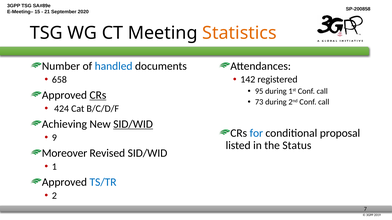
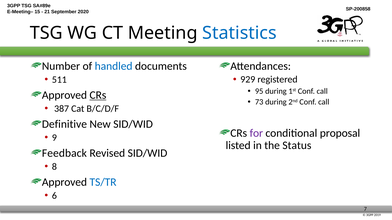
Statistics colour: orange -> blue
142: 142 -> 929
658: 658 -> 511
424: 424 -> 387
Achieving: Achieving -> Definitive
SID/WID at (133, 124) underline: present -> none
for colour: blue -> purple
Moreover: Moreover -> Feedback
1: 1 -> 8
2: 2 -> 6
